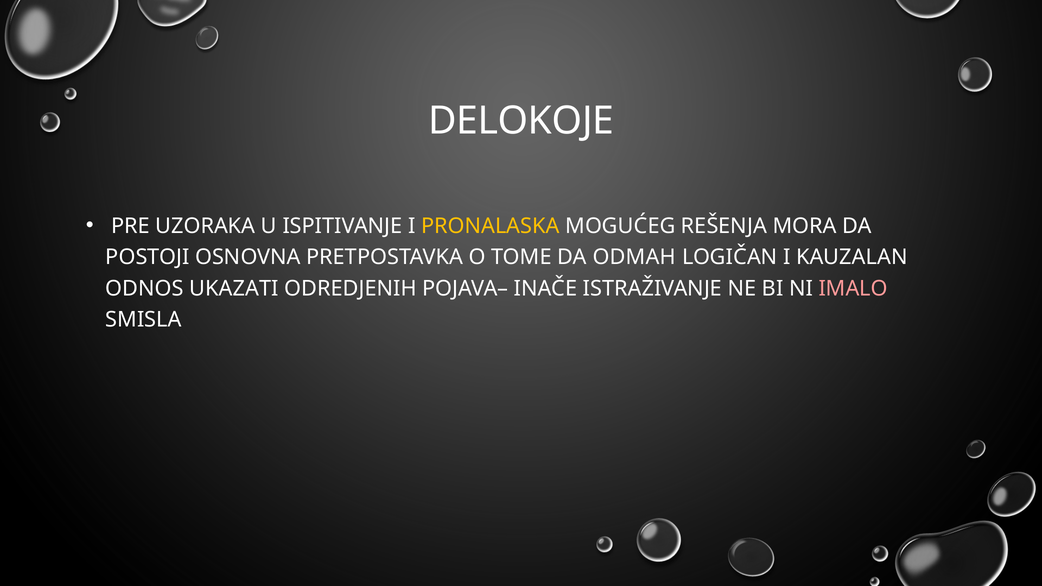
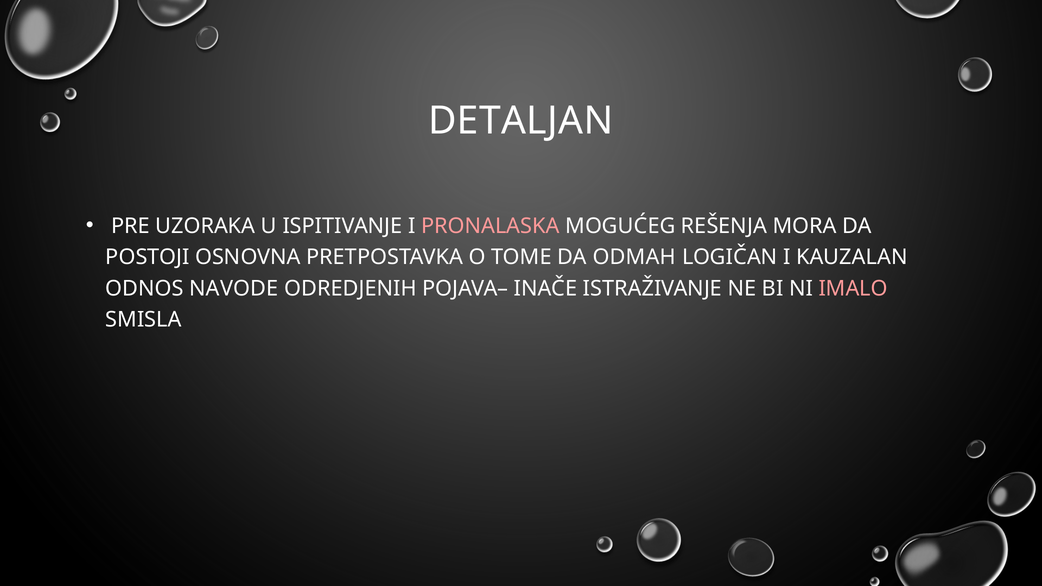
DELOKOJE: DELOKOJE -> DETALJAN
PRONALASKA colour: yellow -> pink
UKAZATI: UKAZATI -> NAVODE
